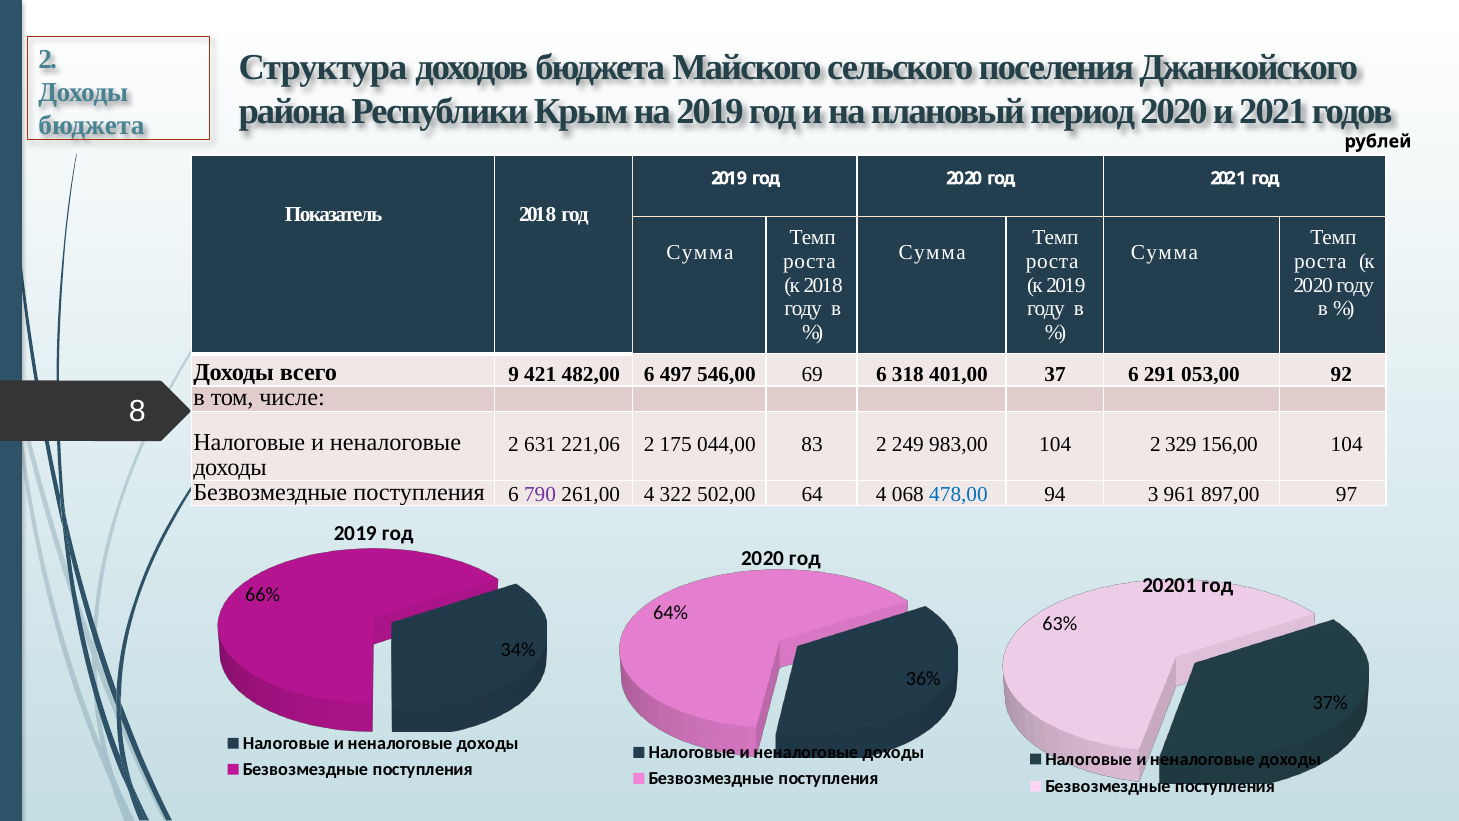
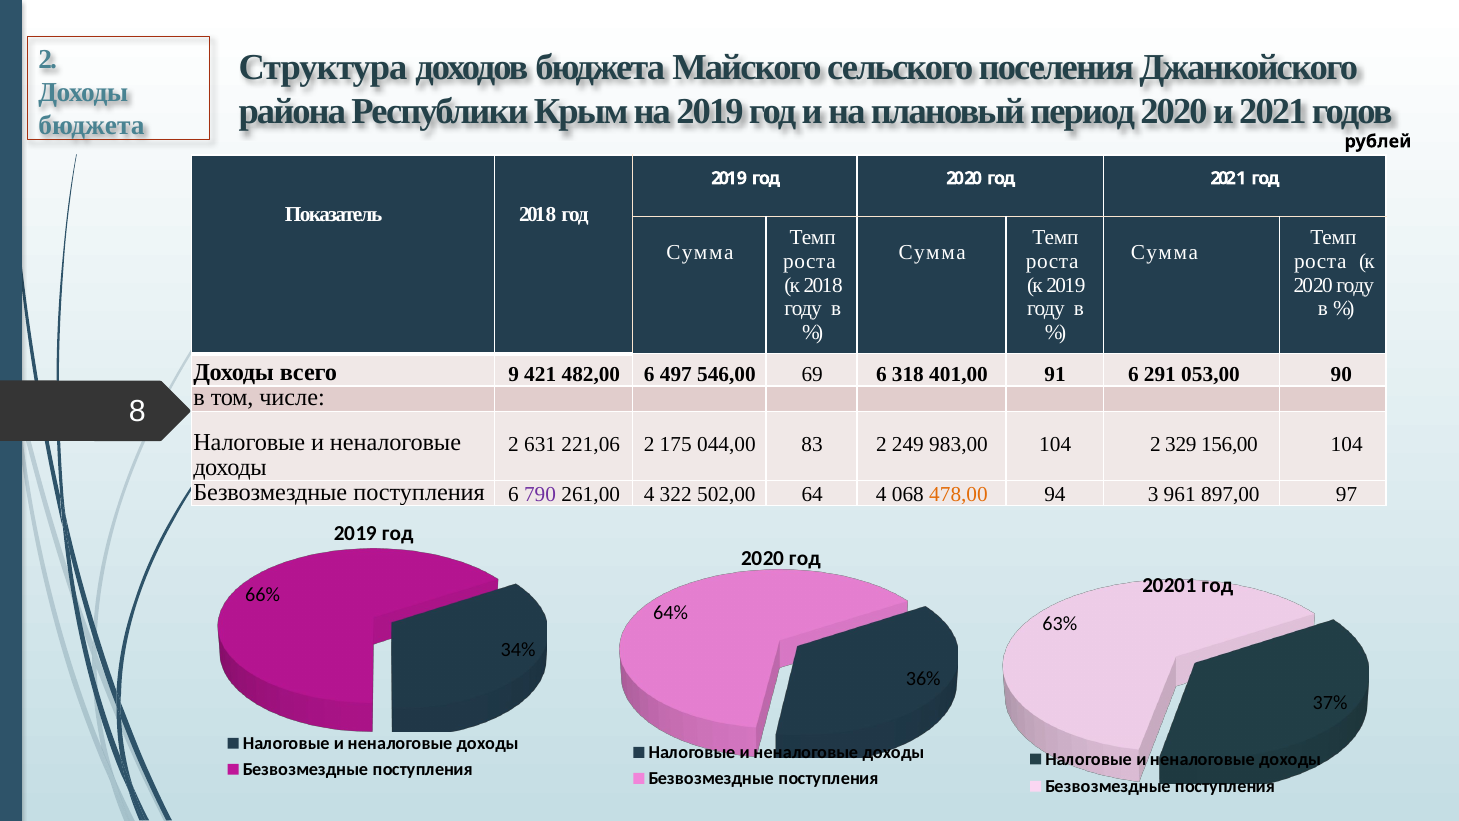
37: 37 -> 91
92: 92 -> 90
478,00 colour: blue -> orange
